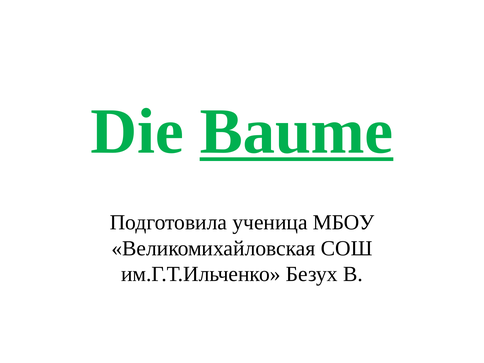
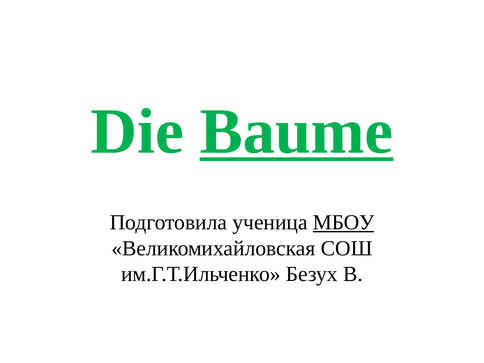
МБОУ underline: none -> present
